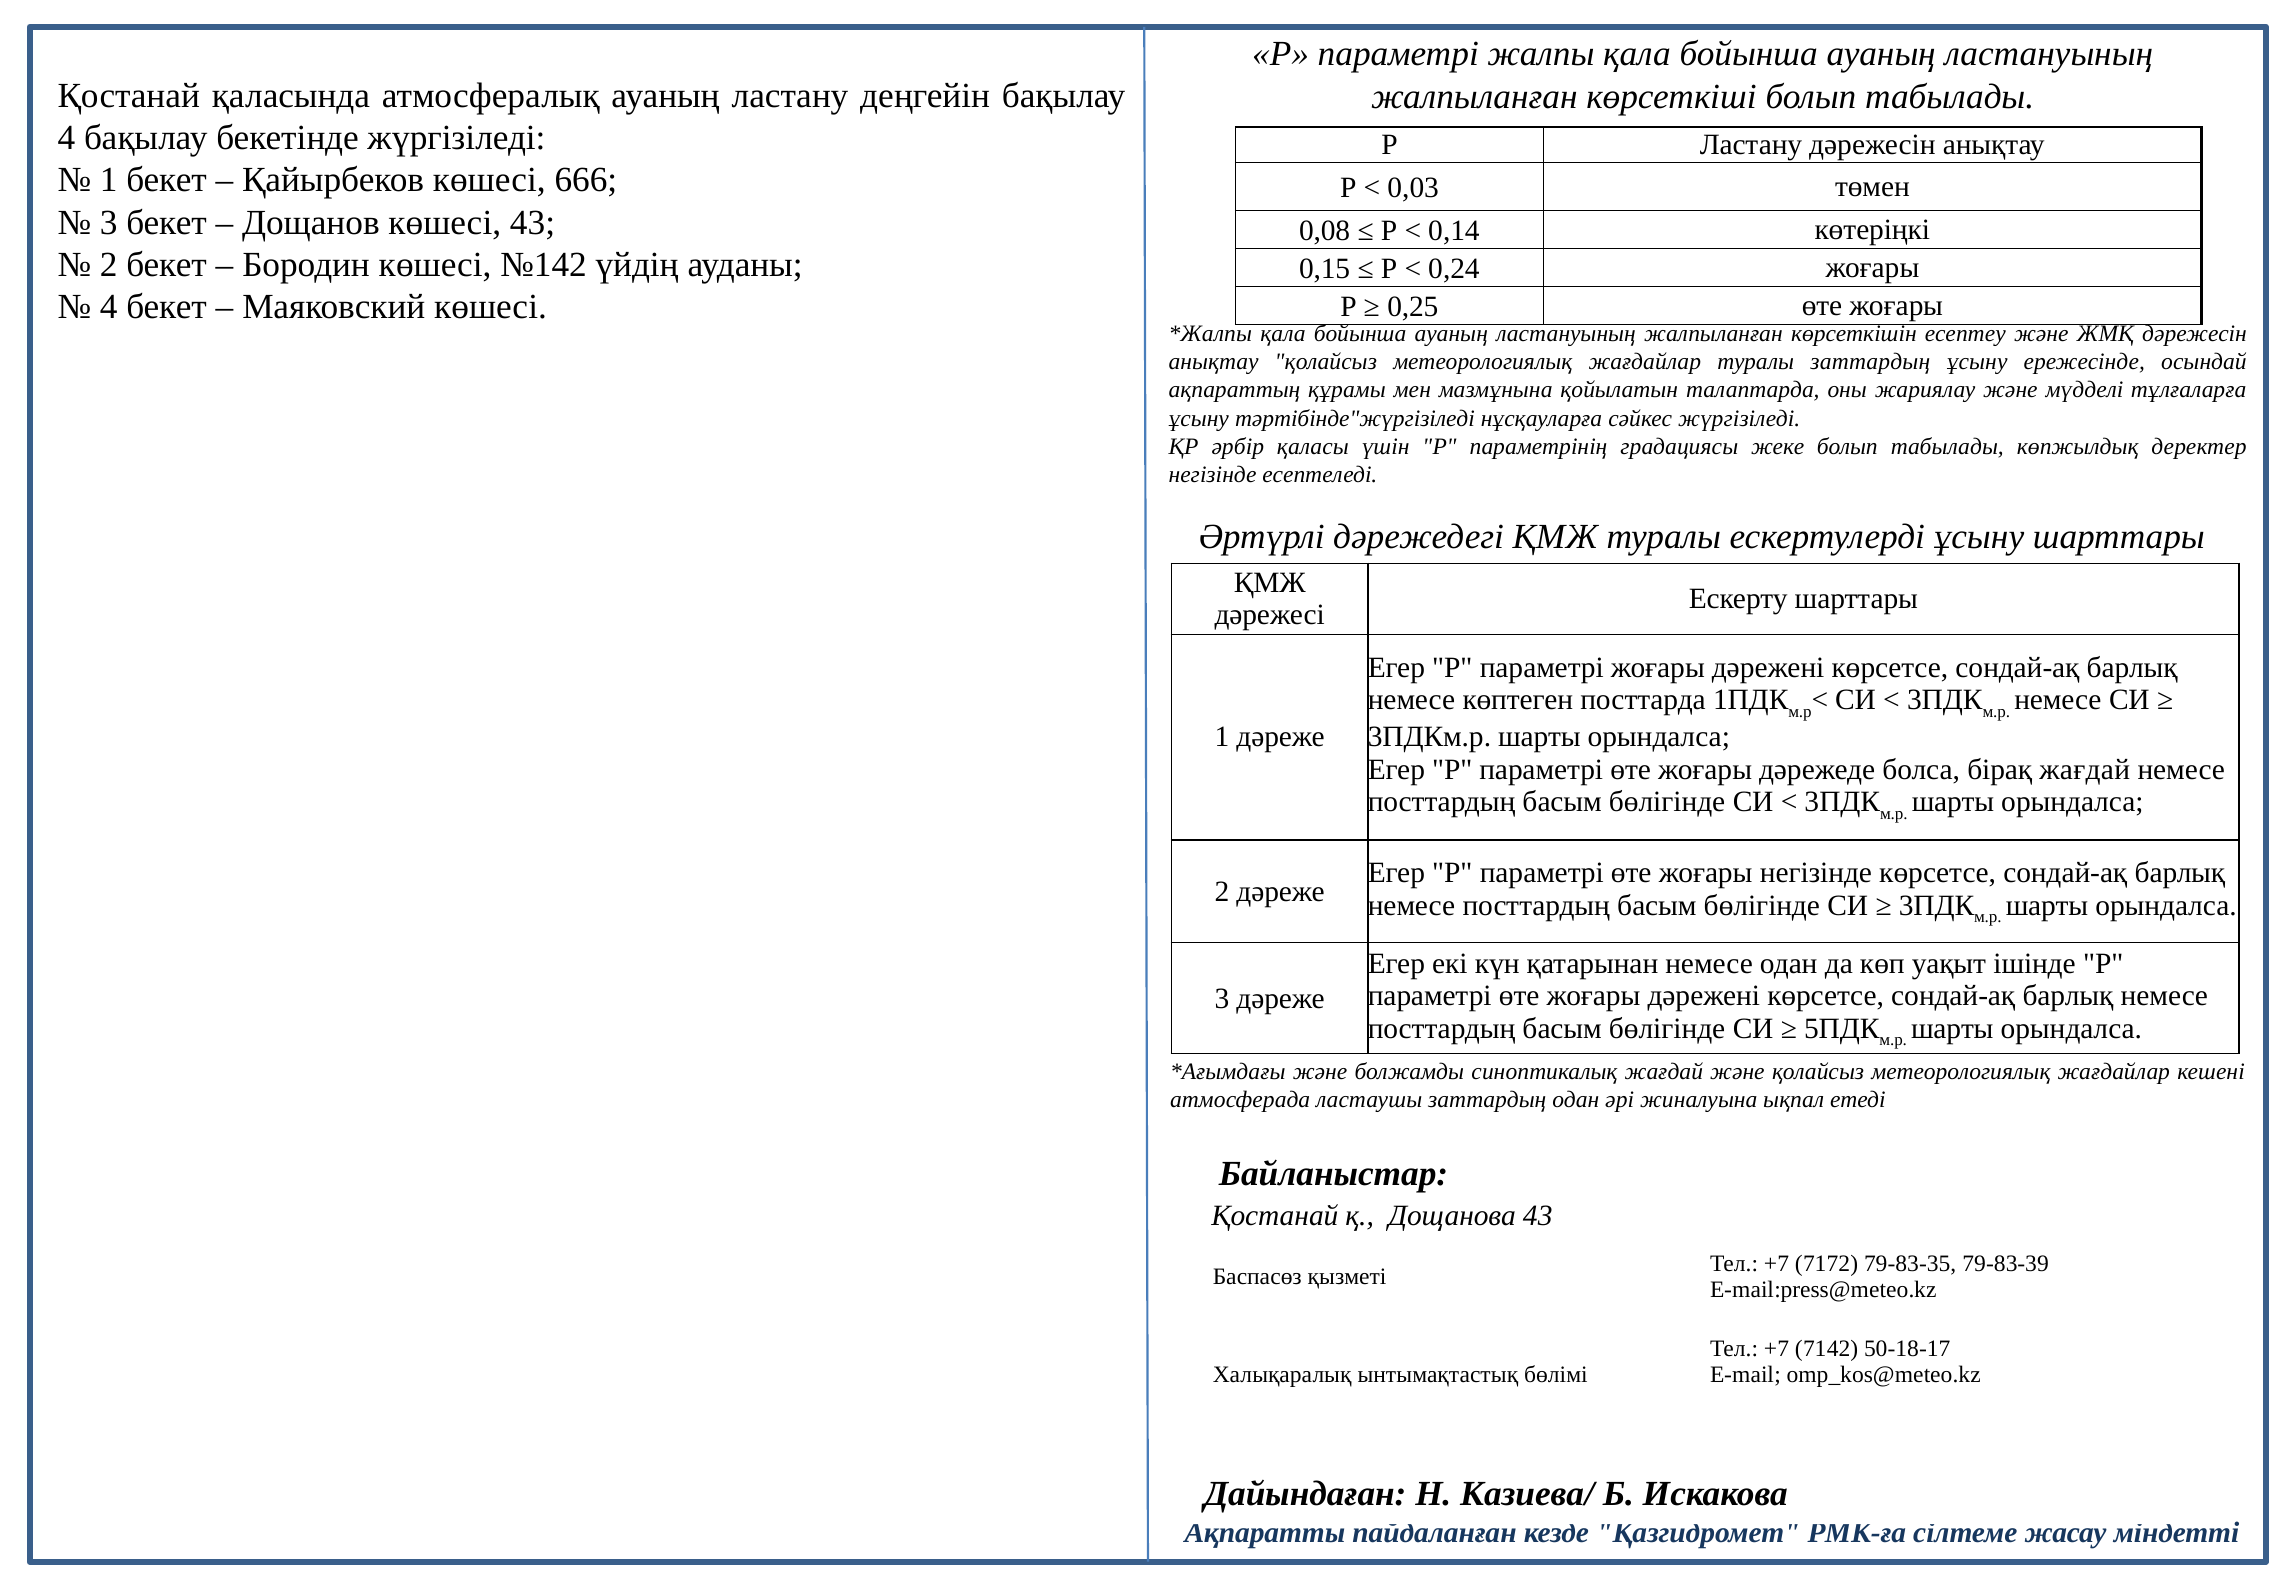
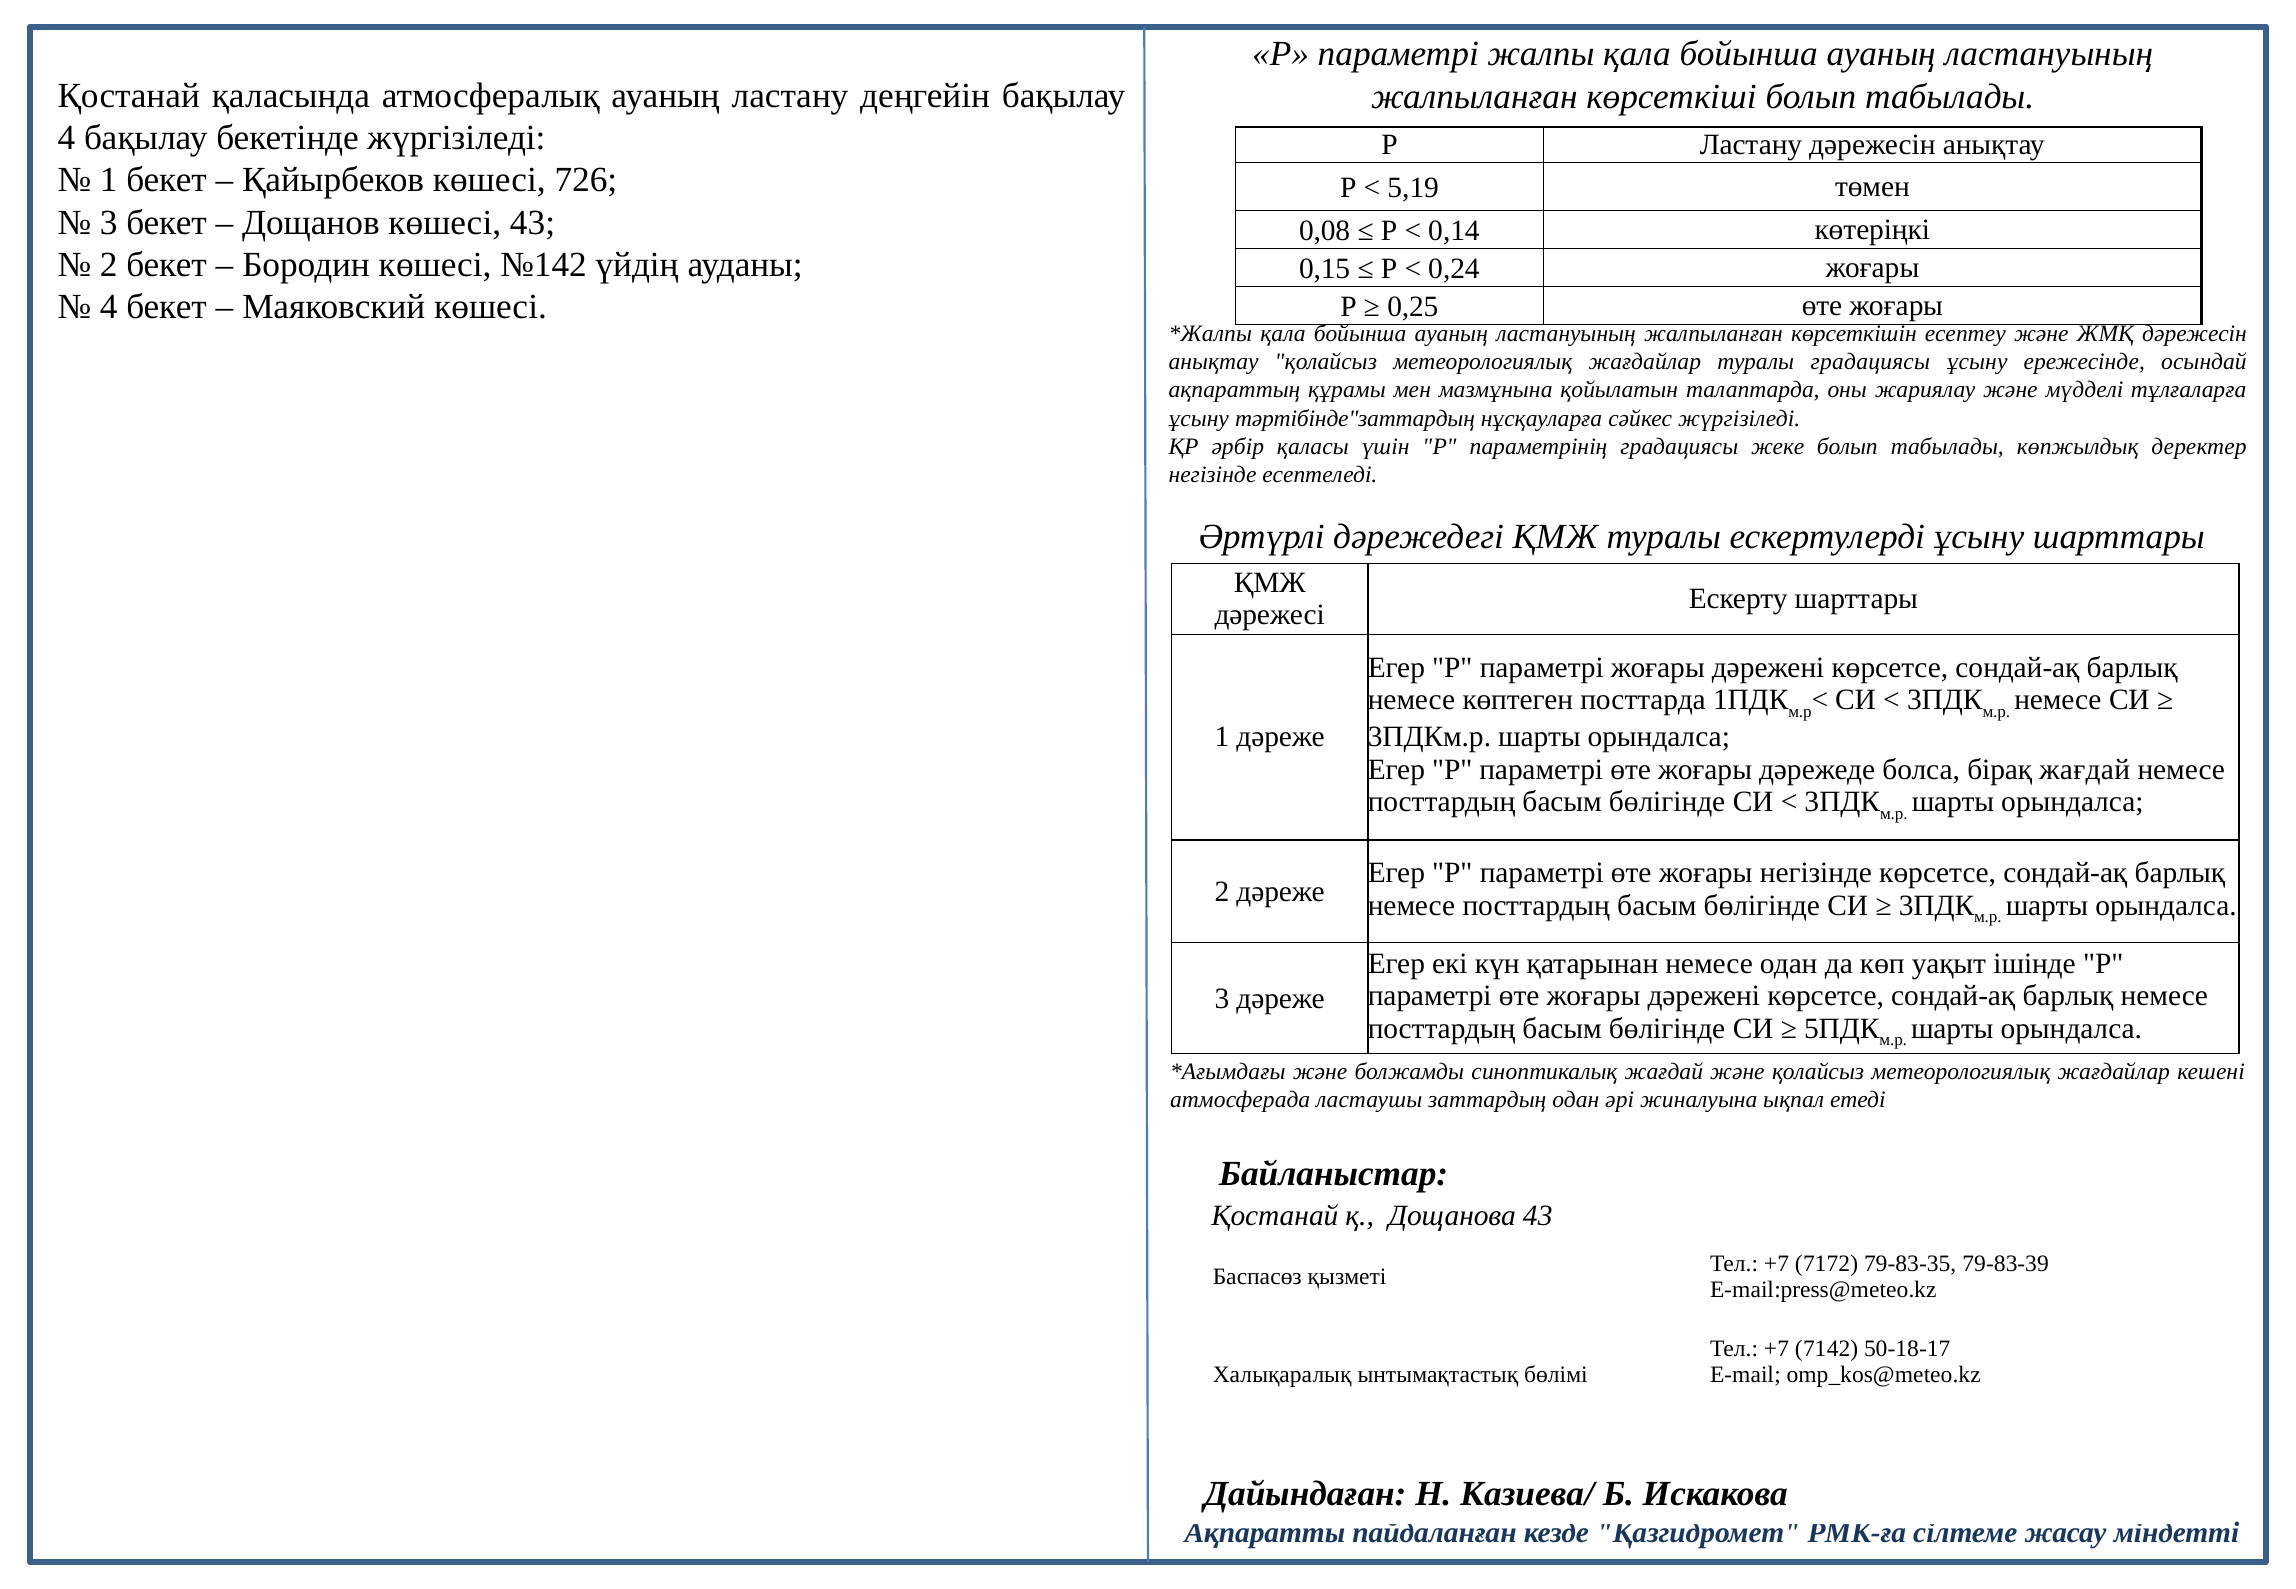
666: 666 -> 726
0,03: 0,03 -> 5,19
туралы заттардың: заттардың -> градациясы
тәртібінде"жүргізіледі: тәртібінде"жүргізіледі -> тәртібінде"заттардың
